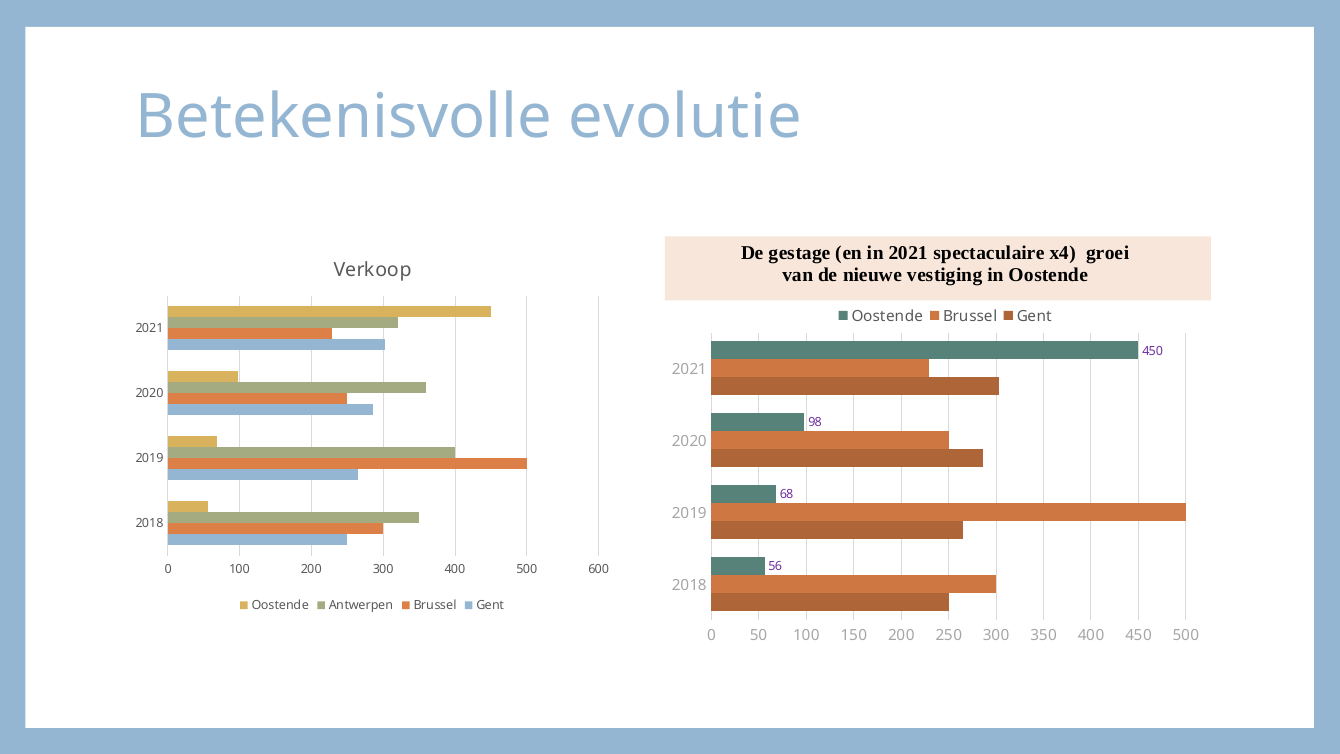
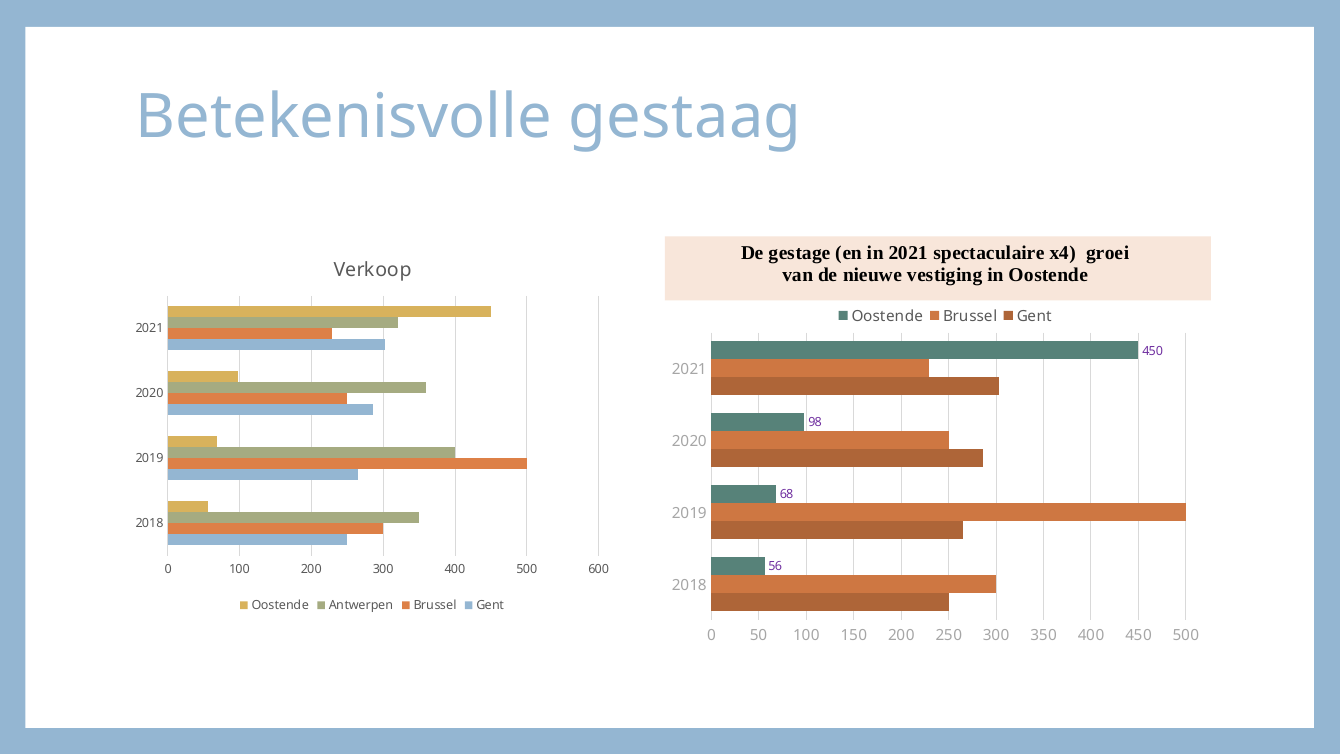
evolutie: evolutie -> gestaag
